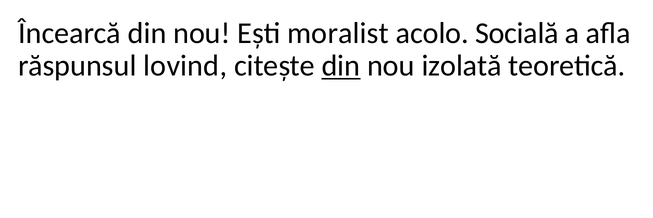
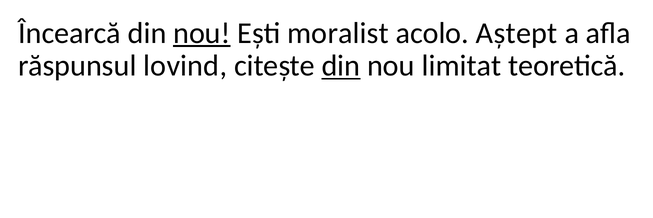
nou at (202, 33) underline: none -> present
Socială: Socială -> Aștept
izolată: izolată -> limitat
